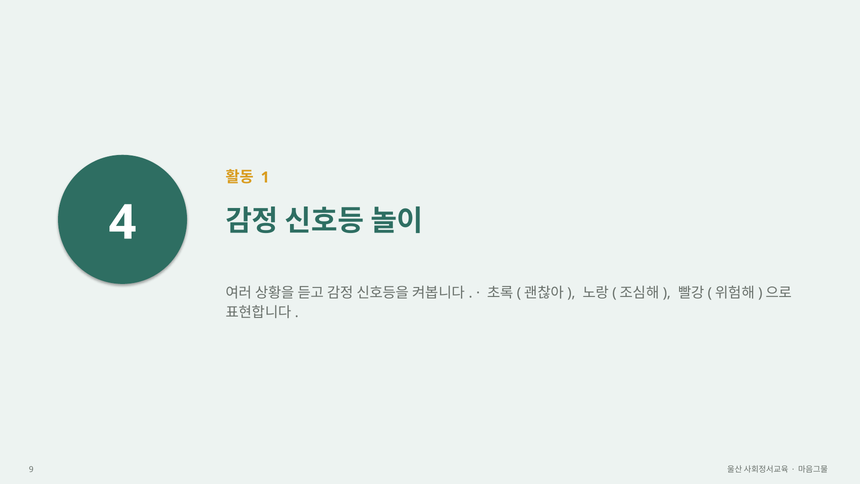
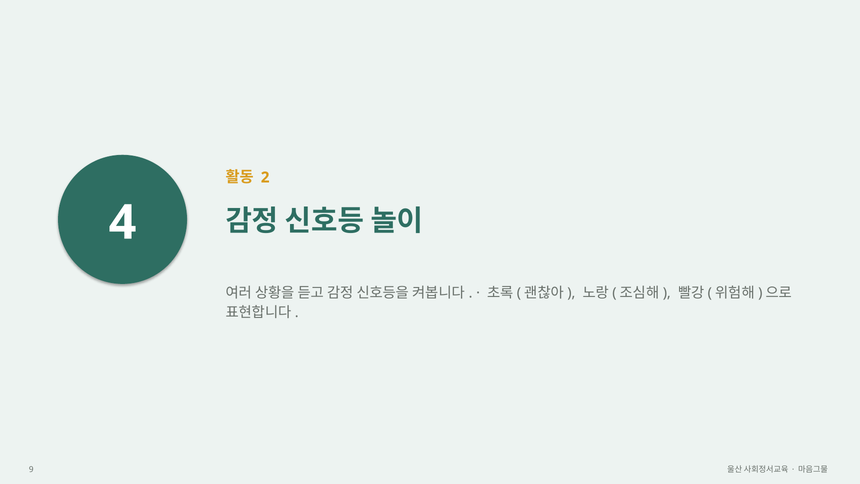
1: 1 -> 2
